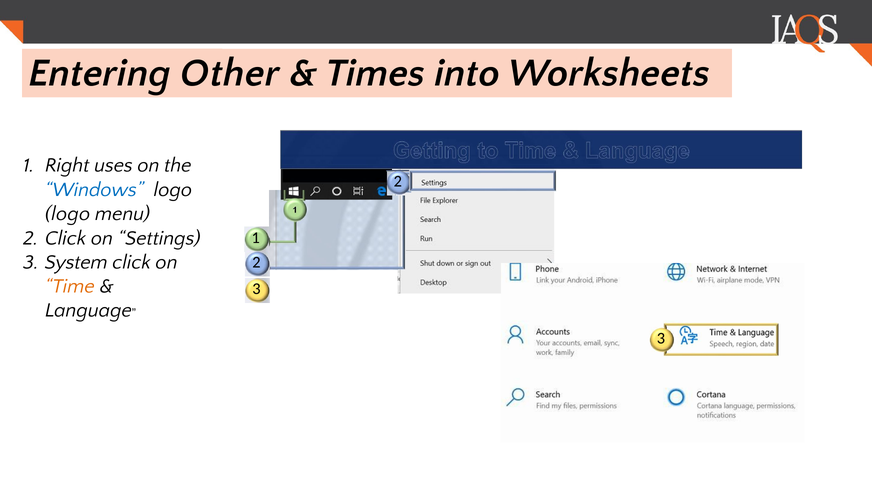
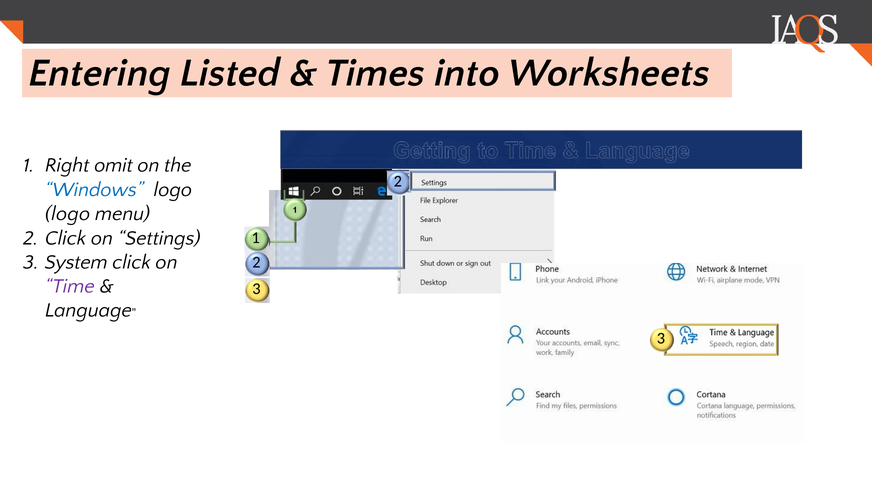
Other: Other -> Listed
uses: uses -> omit
Time colour: orange -> purple
